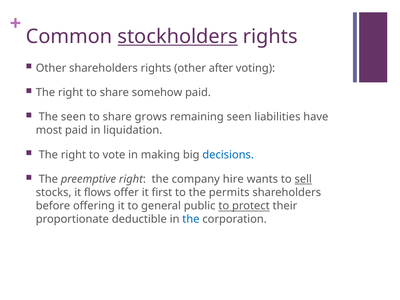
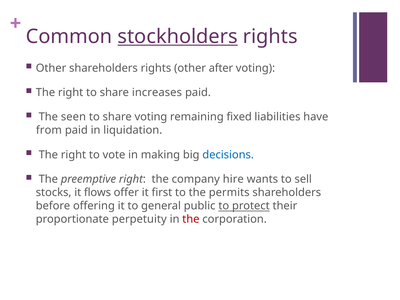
somehow: somehow -> increases
share grows: grows -> voting
remaining seen: seen -> fixed
most: most -> from
sell underline: present -> none
deductible: deductible -> perpetuity
the at (191, 219) colour: blue -> red
